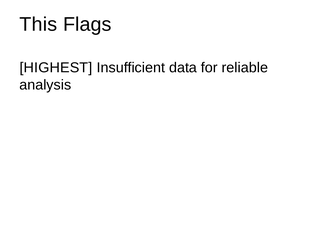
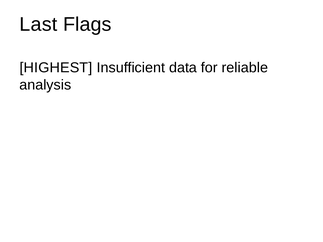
This: This -> Last
